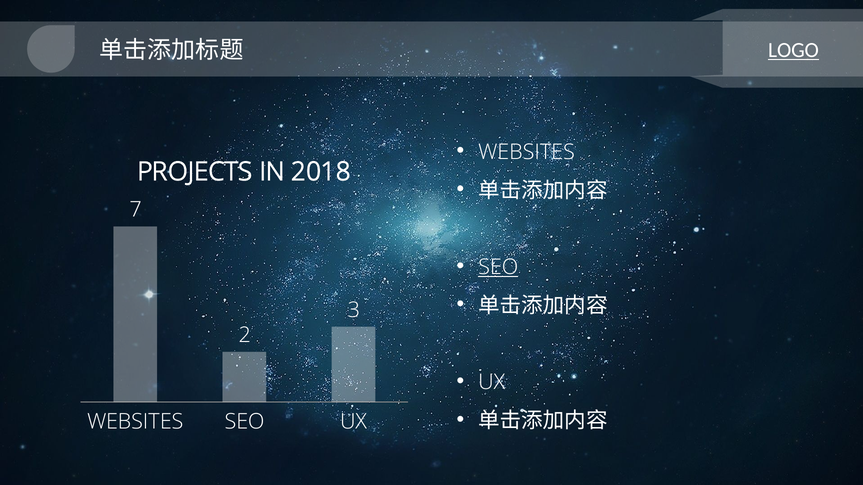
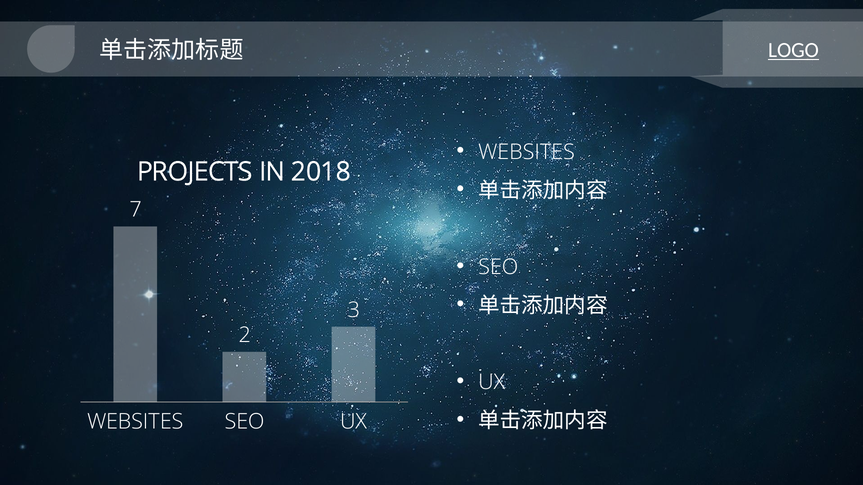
SEO at (498, 267) underline: present -> none
